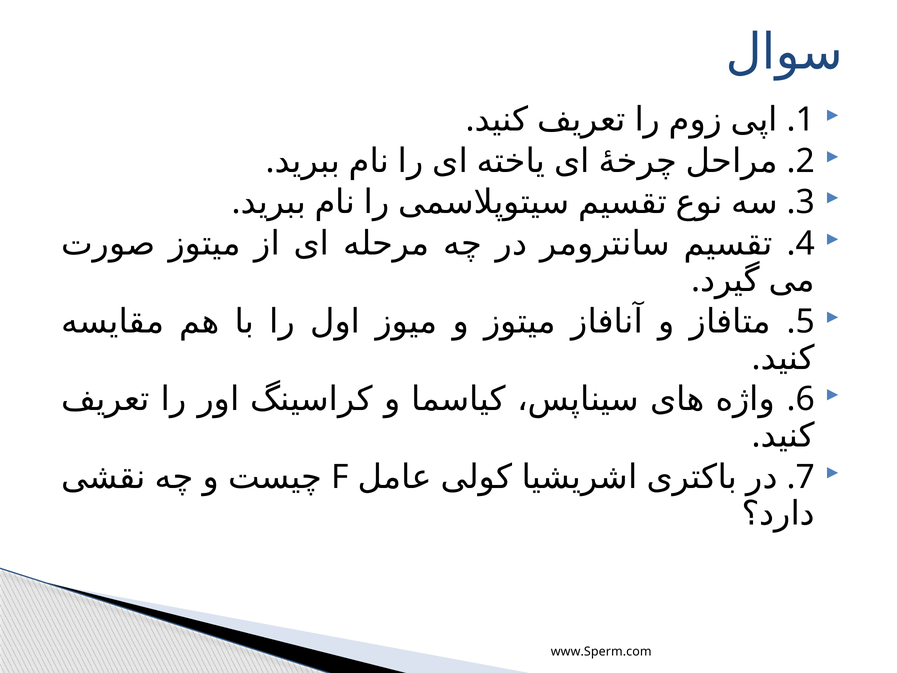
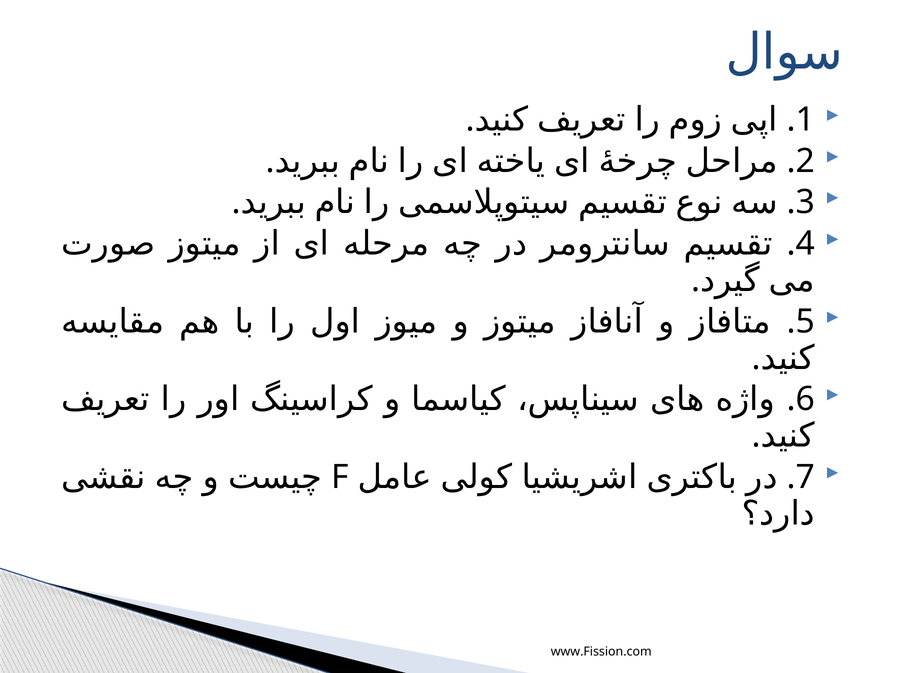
www.Sperm.com: www.Sperm.com -> www.Fission.com
